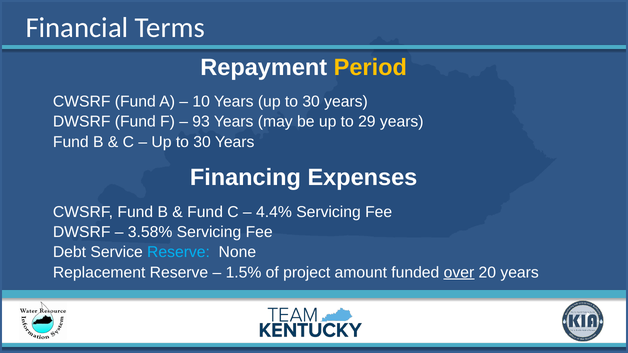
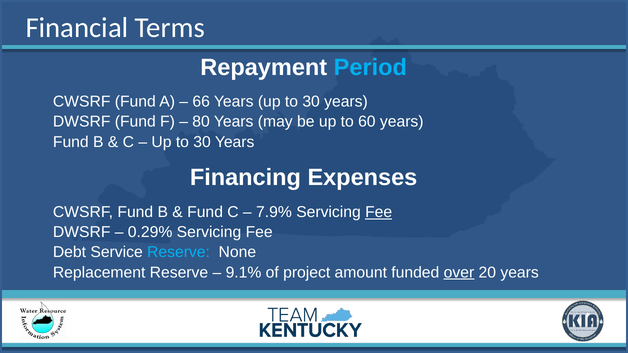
Period colour: yellow -> light blue
10: 10 -> 66
93: 93 -> 80
29: 29 -> 60
4.4%: 4.4% -> 7.9%
Fee at (379, 212) underline: none -> present
3.58%: 3.58% -> 0.29%
1.5%: 1.5% -> 9.1%
